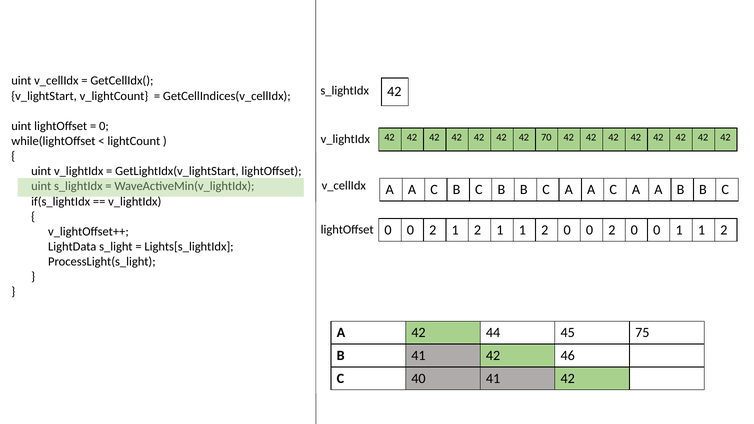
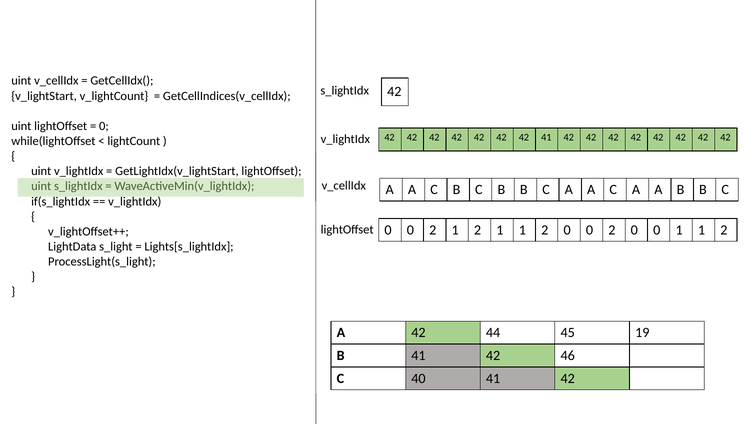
42 70: 70 -> 41
75: 75 -> 19
